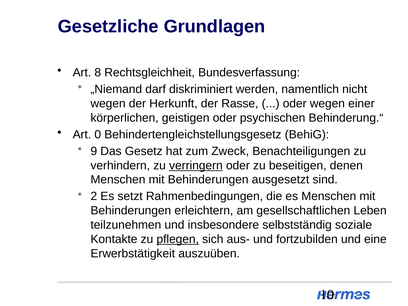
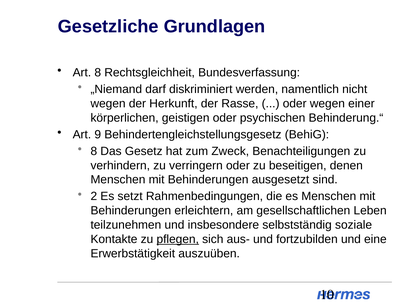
0: 0 -> 9
9 at (94, 151): 9 -> 8
verringern underline: present -> none
